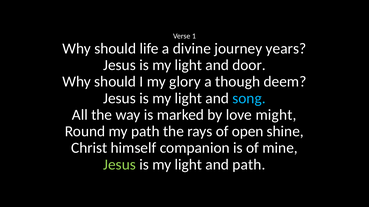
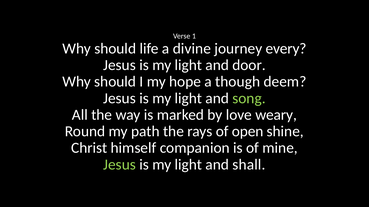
years: years -> every
glory: glory -> hope
song colour: light blue -> light green
might: might -> weary
and path: path -> shall
